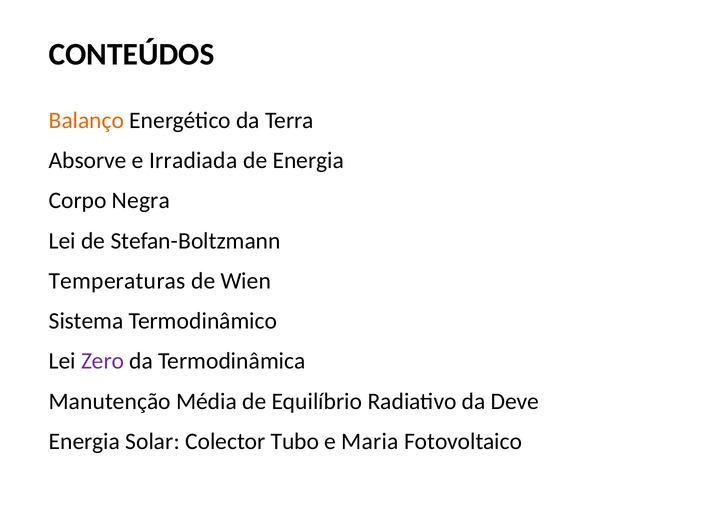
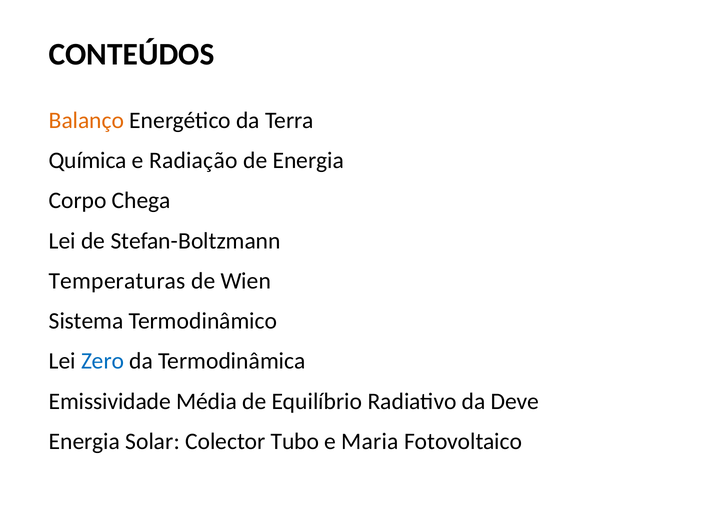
Absorve: Absorve -> Química
Irradiada: Irradiada -> Radiação
Negra: Negra -> Chega
Zero colour: purple -> blue
Manutenção: Manutenção -> Emissividade
